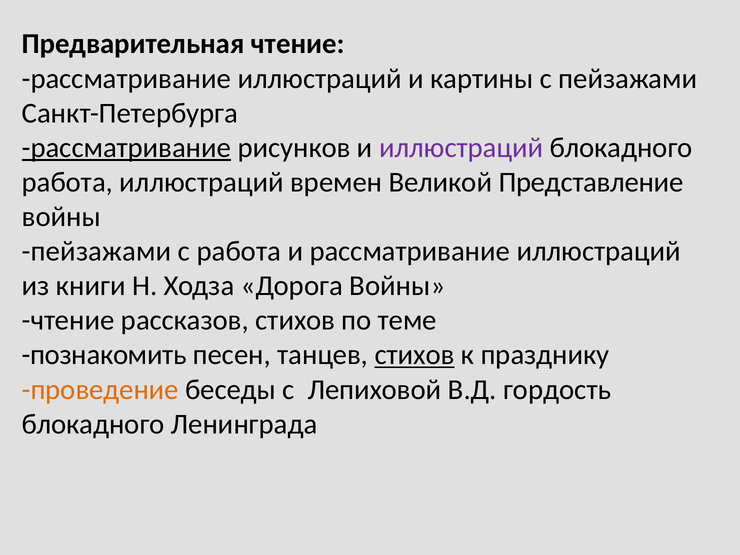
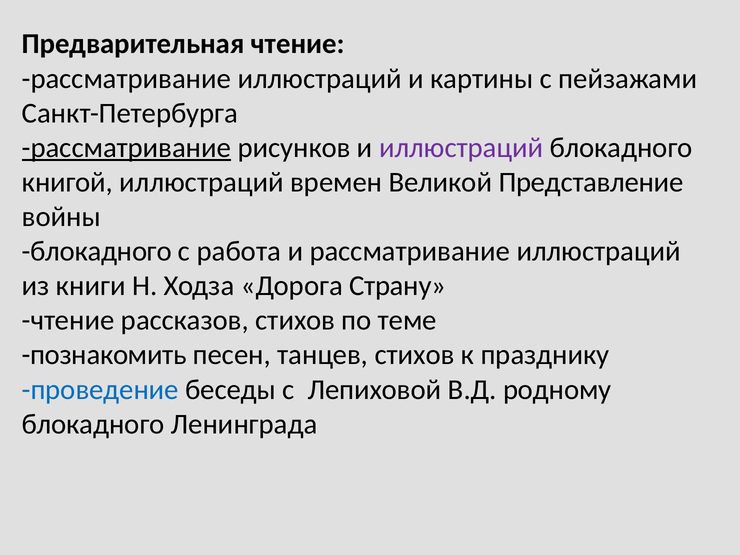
работа at (67, 182): работа -> книгой
пейзажами at (97, 251): пейзажами -> блокадного
Дорога Войны: Войны -> Страну
стихов at (414, 355) underline: present -> none
проведение colour: orange -> blue
гордость: гордость -> родному
